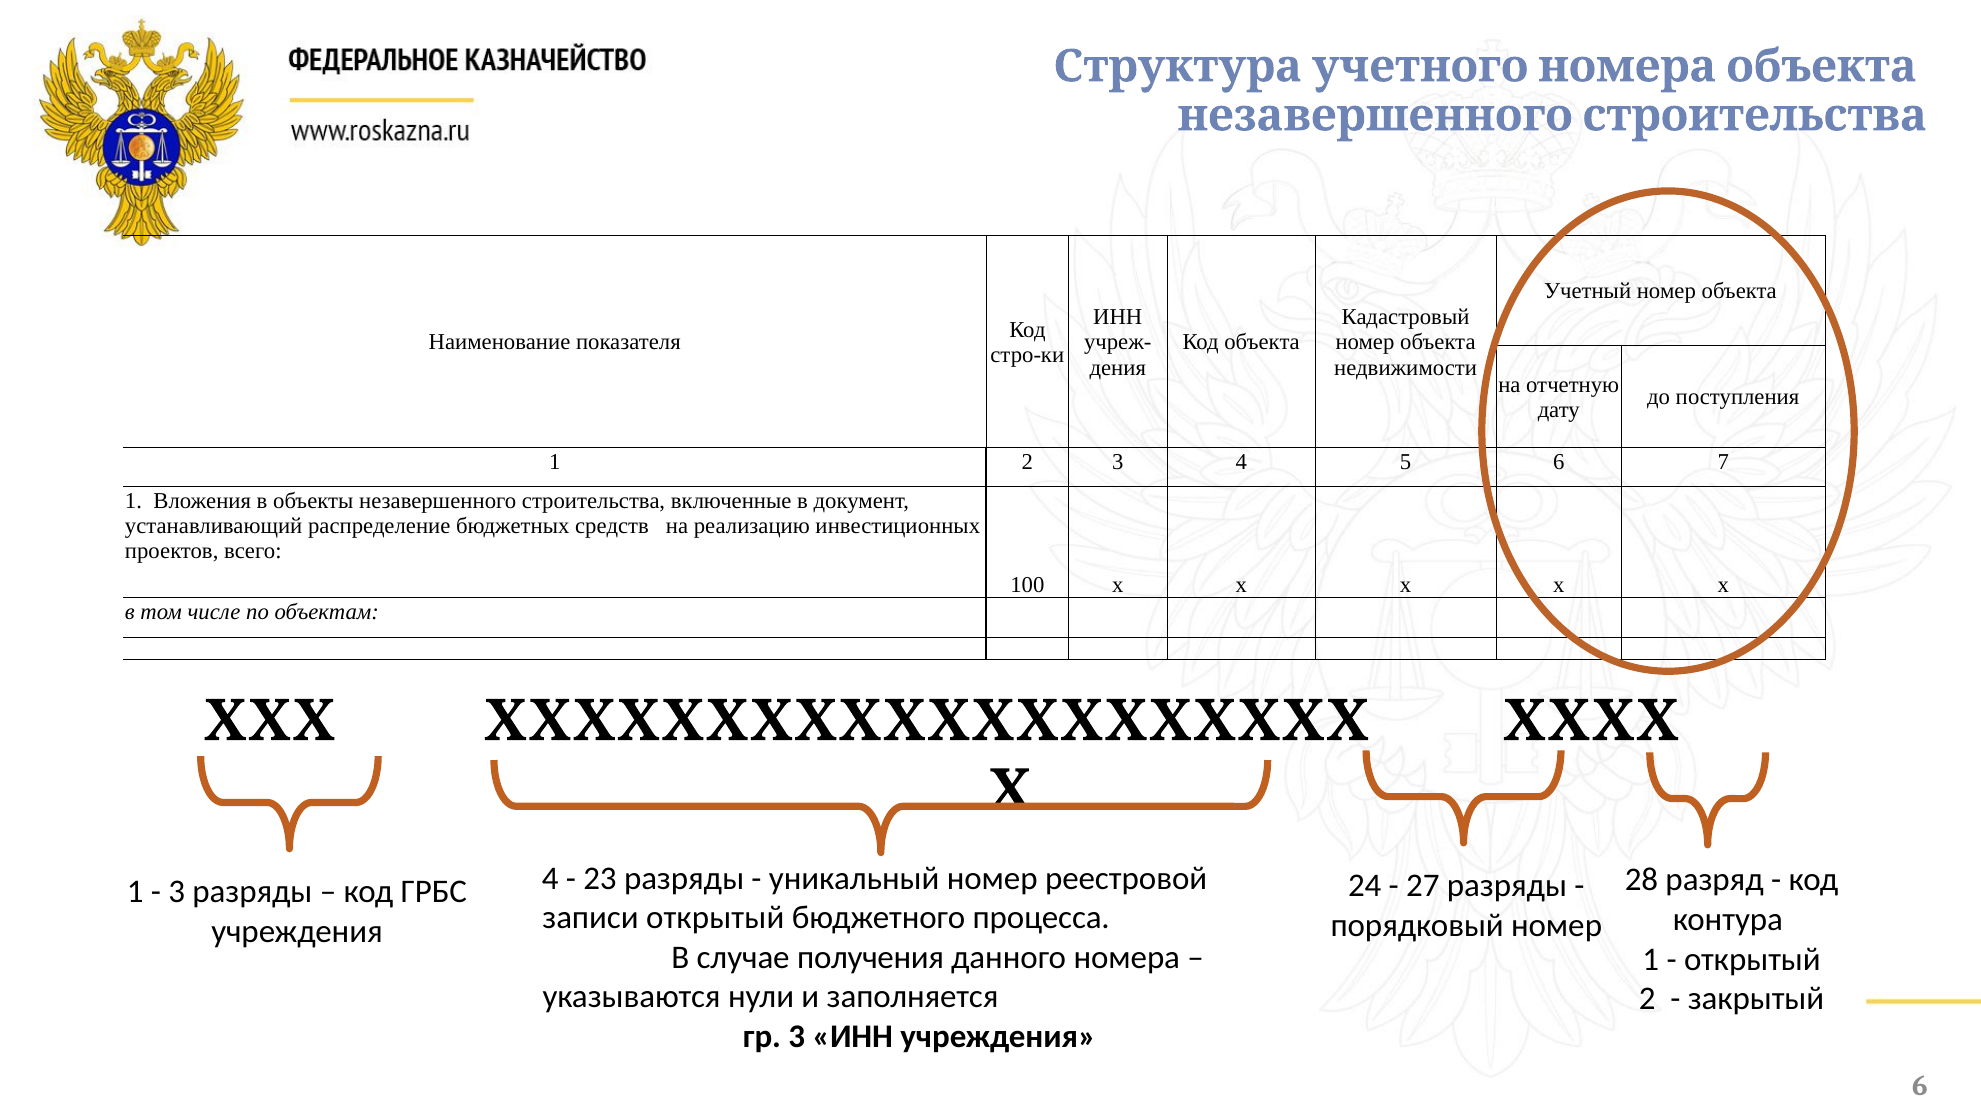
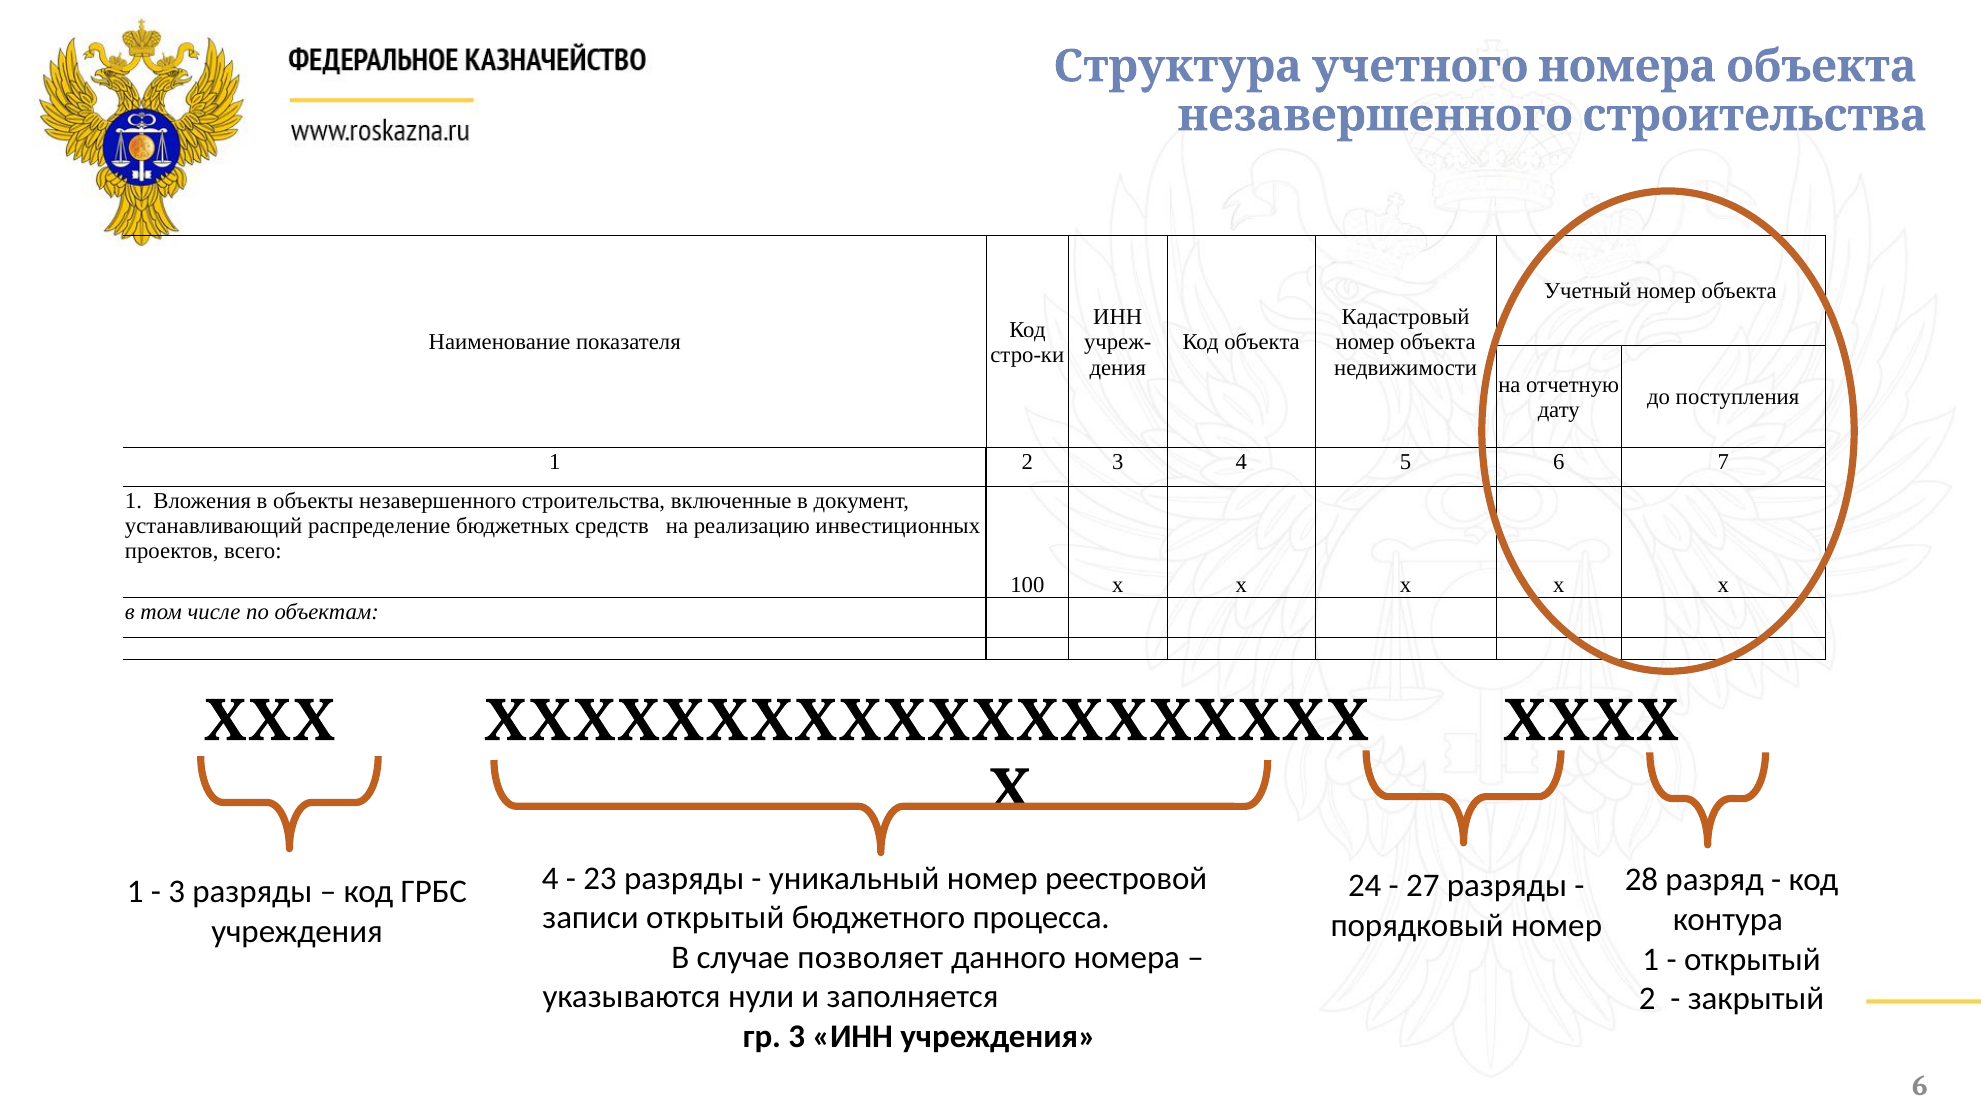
получения: получения -> позволяет
